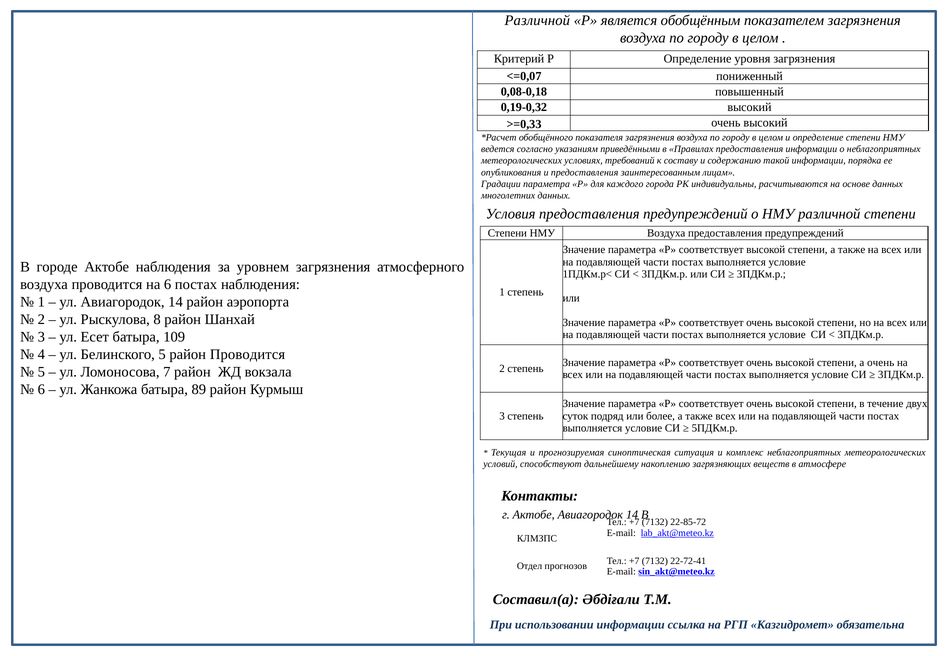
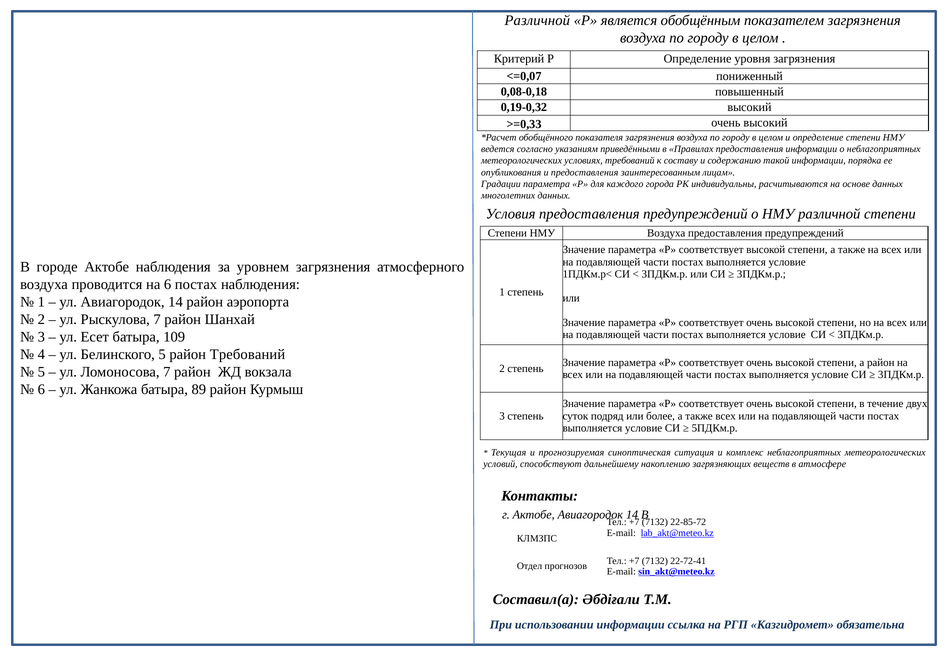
Рыскулова 8: 8 -> 7
район Проводится: Проводится -> Требований
а очень: очень -> район
